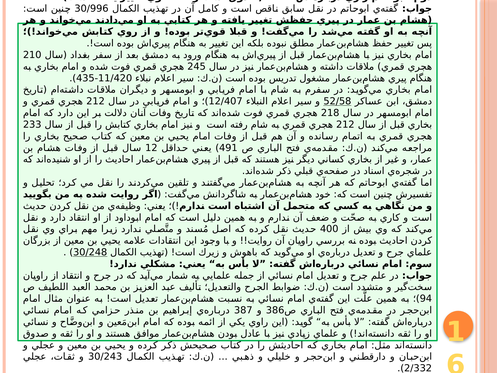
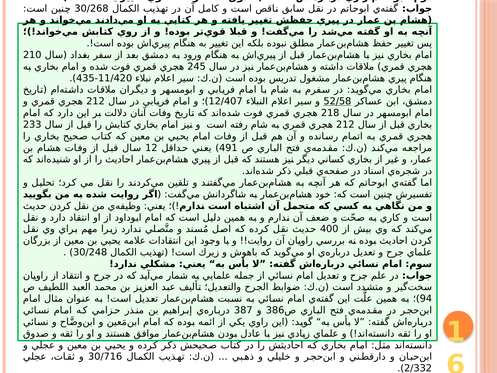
30/996: 30/996 -> 30/268
30/248 underline: present -> none
30/243: 30/243 -> 30/716
